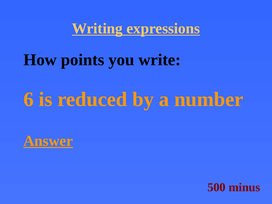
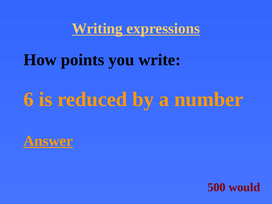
minus: minus -> would
